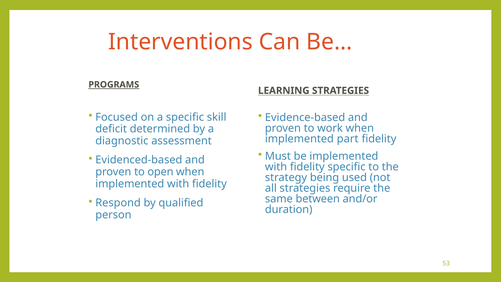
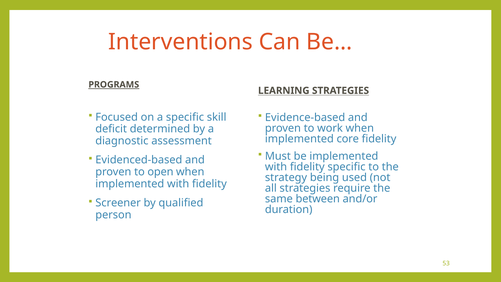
part: part -> core
Respond: Respond -> Screener
